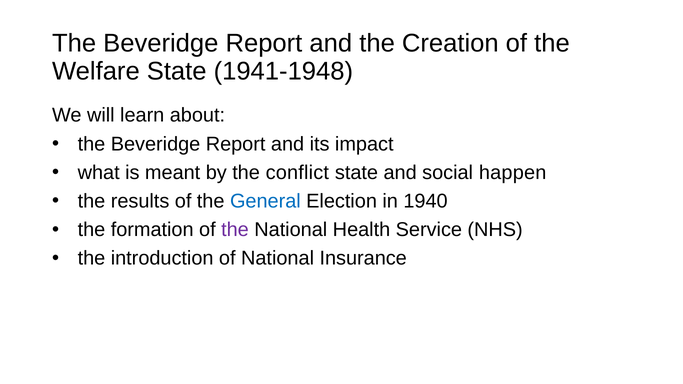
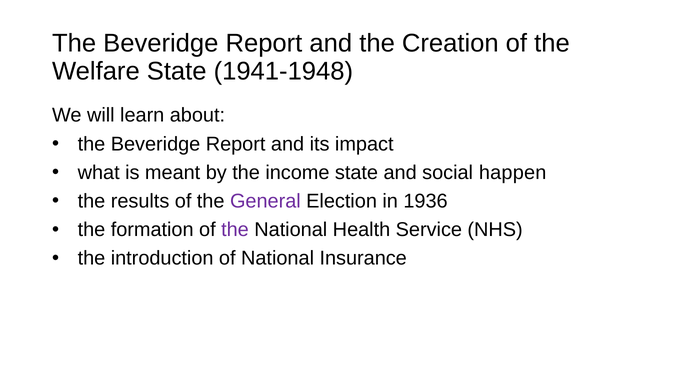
conflict: conflict -> income
General colour: blue -> purple
1940: 1940 -> 1936
